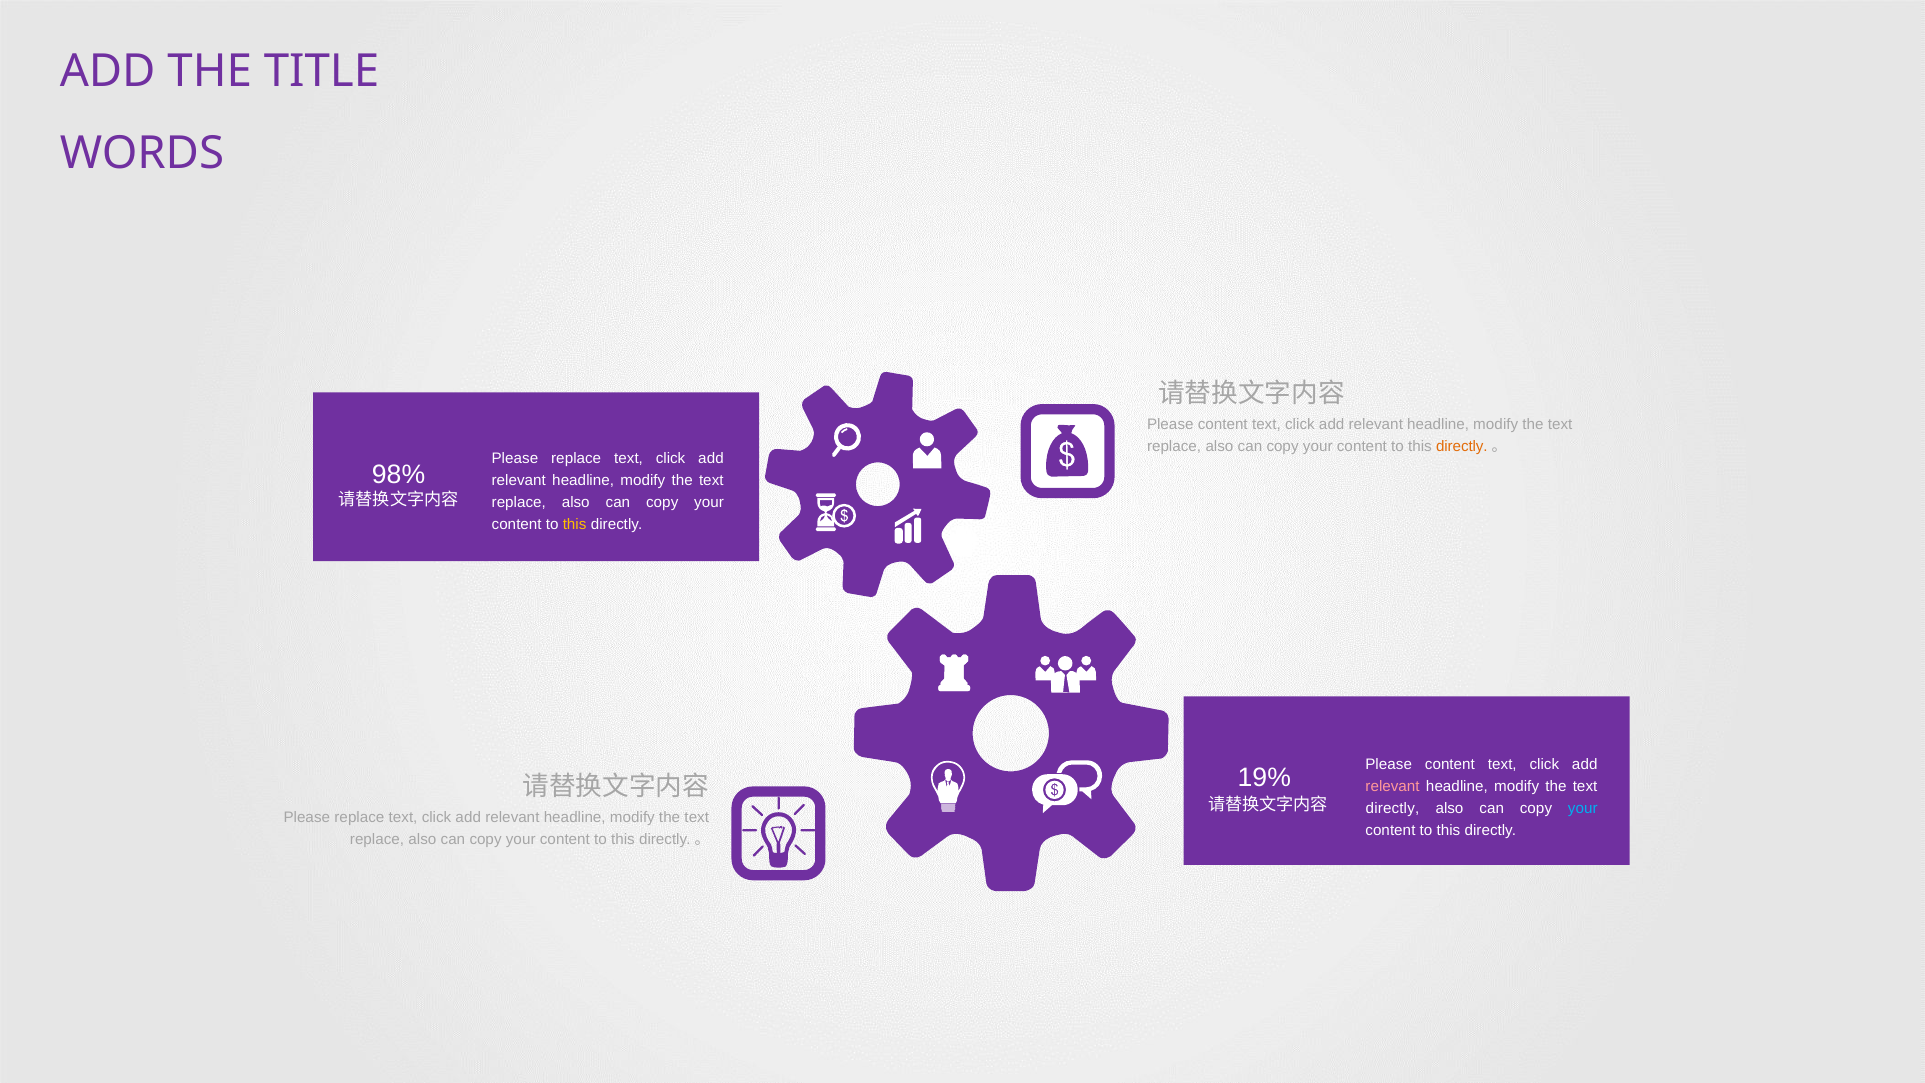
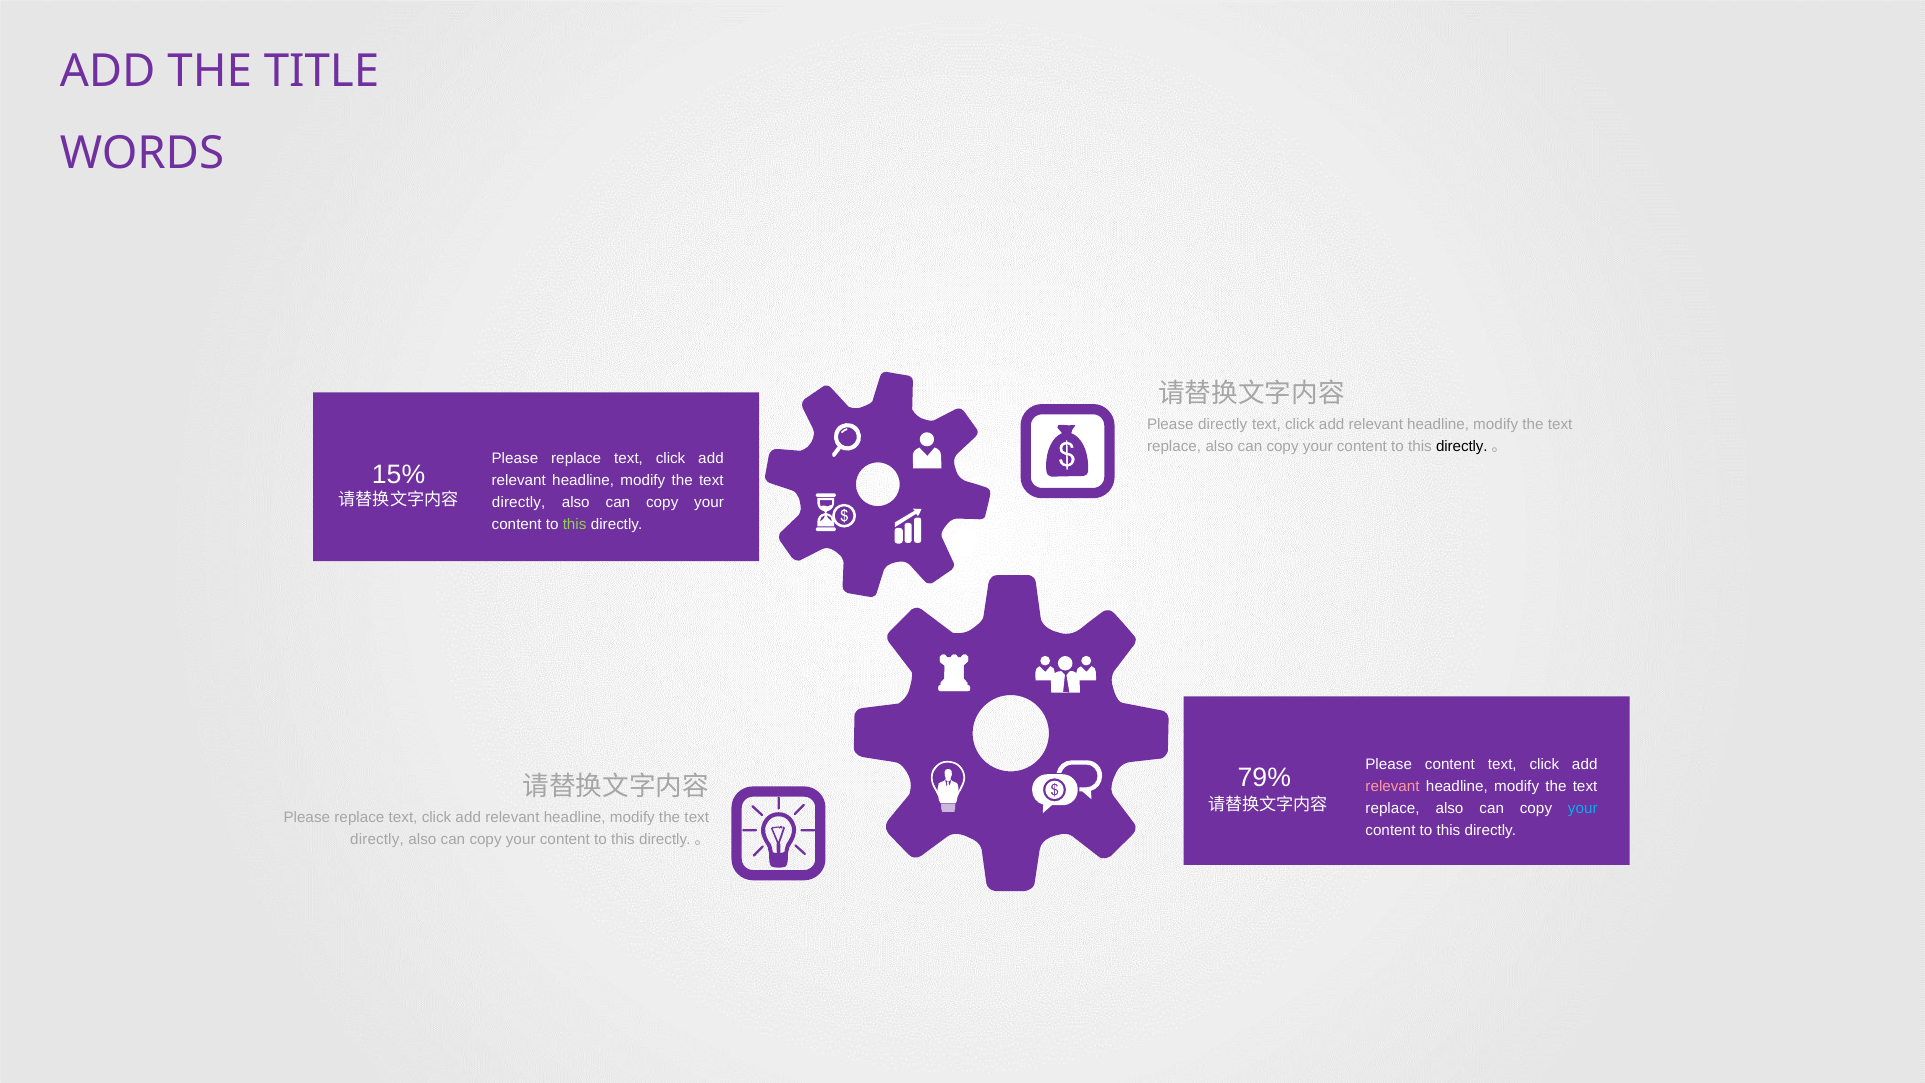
content at (1223, 425): content -> directly
directly at (1462, 446) colour: orange -> black
98%: 98% -> 15%
replace at (519, 502): replace -> directly
this at (575, 524) colour: yellow -> light green
19%: 19% -> 79%
directly at (1392, 808): directly -> replace
replace at (377, 839): replace -> directly
